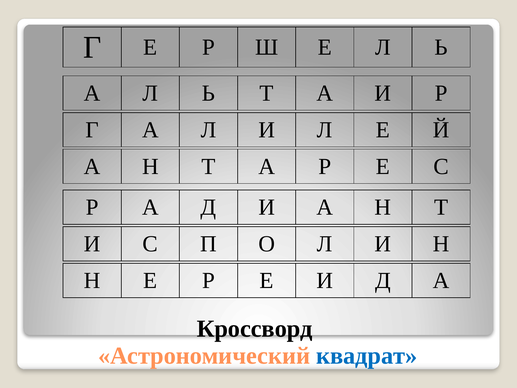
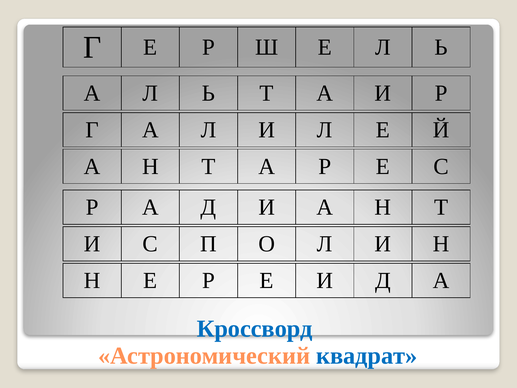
Кроссворд colour: black -> blue
